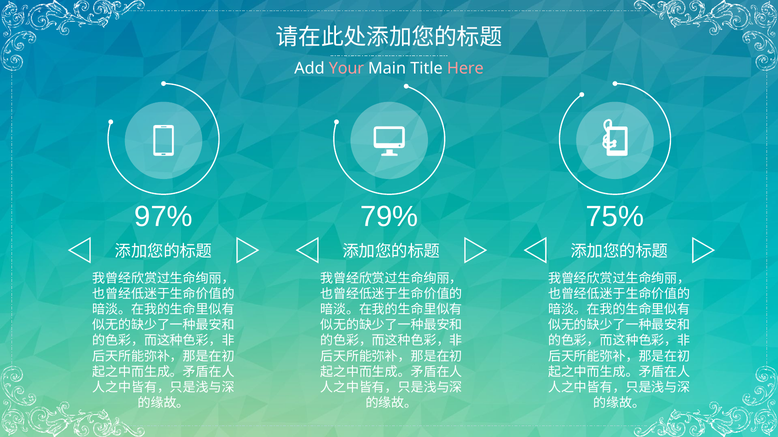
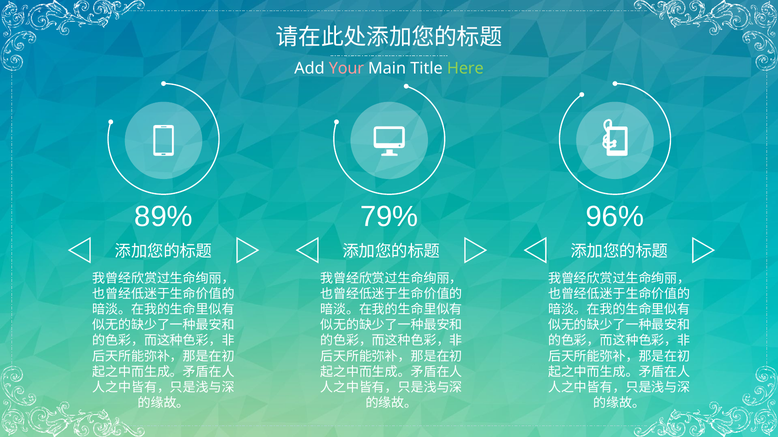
Here colour: pink -> light green
97%: 97% -> 89%
75%: 75% -> 96%
